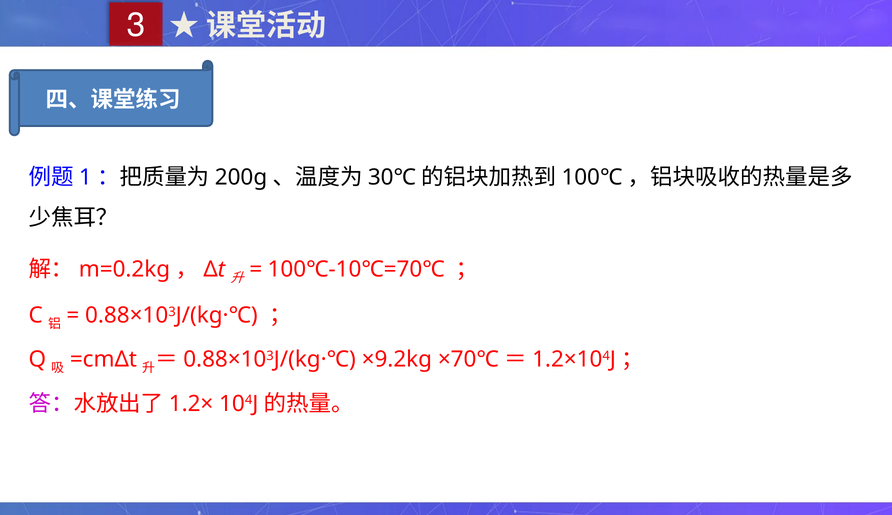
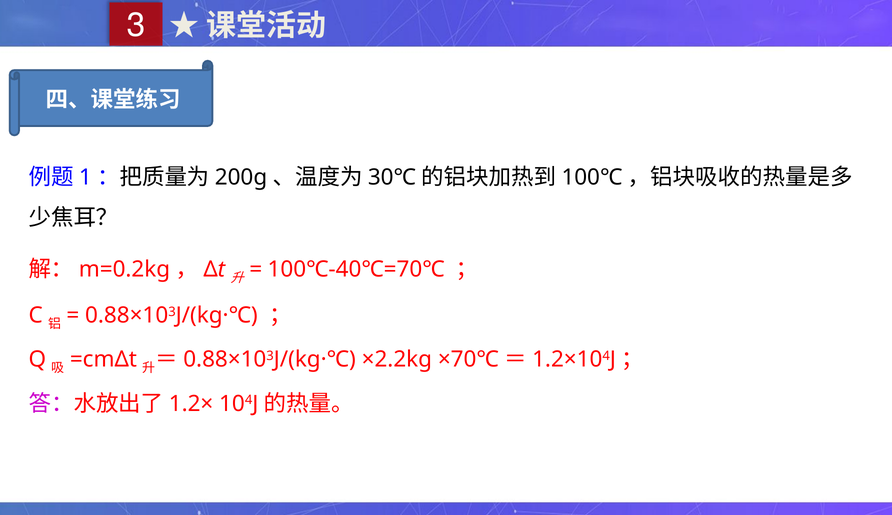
100℃-10℃=70℃: 100℃-10℃=70℃ -> 100℃-40℃=70℃
×9.2kg: ×9.2kg -> ×2.2kg
